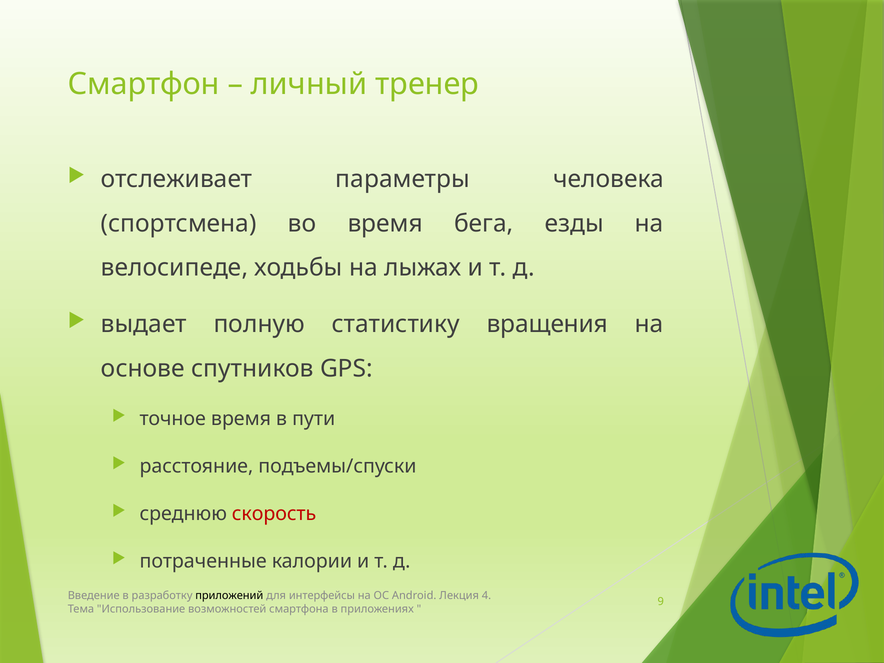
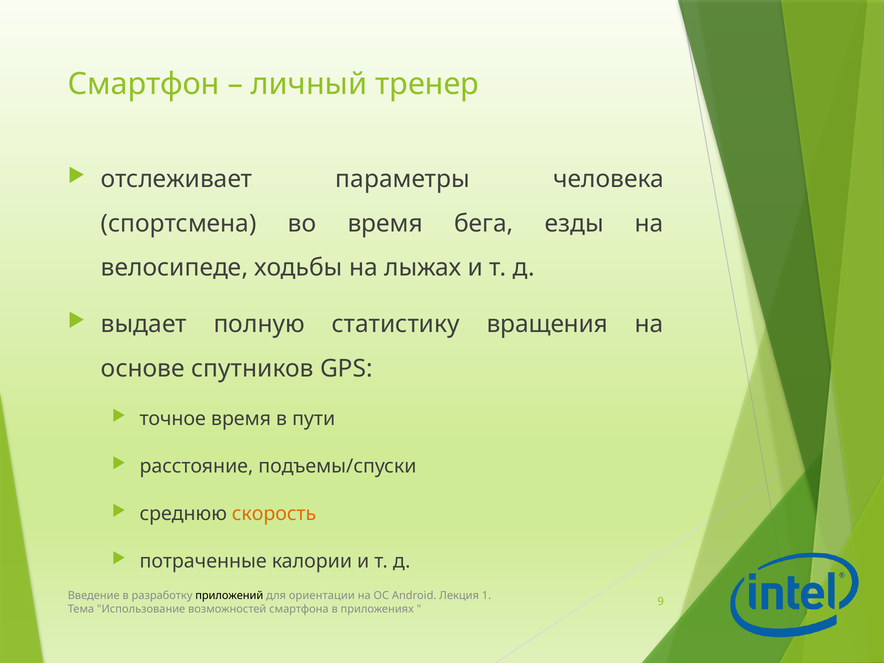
скорость colour: red -> orange
интерфейсы: интерфейсы -> ориентации
4: 4 -> 1
